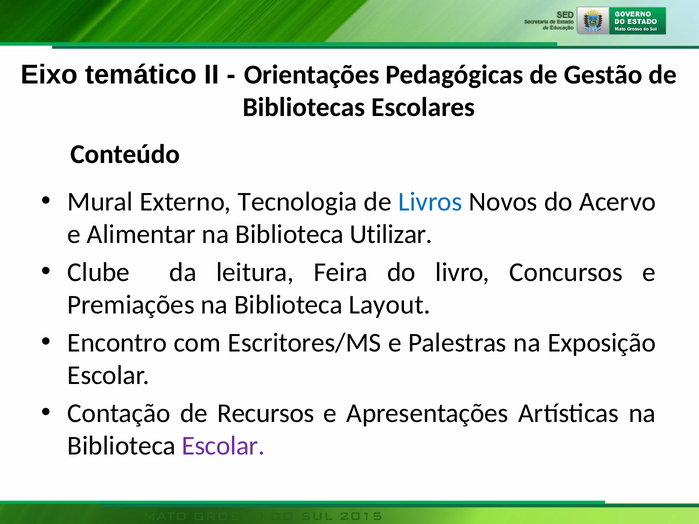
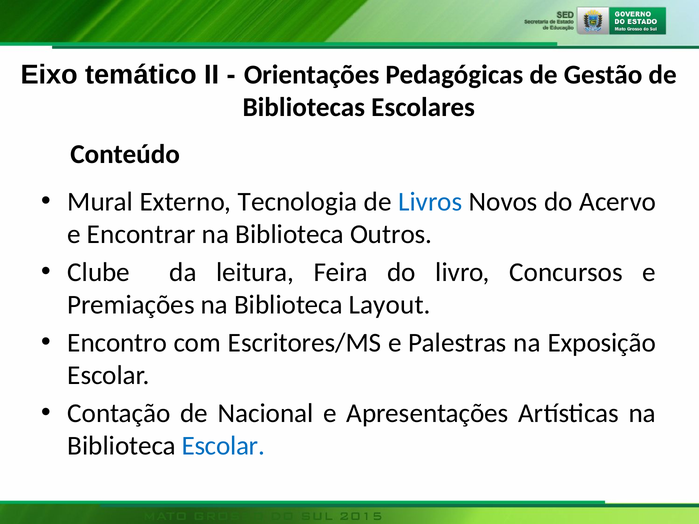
Alimentar: Alimentar -> Encontrar
Utilizar: Utilizar -> Outros
Recursos: Recursos -> Nacional
Escolar at (223, 446) colour: purple -> blue
